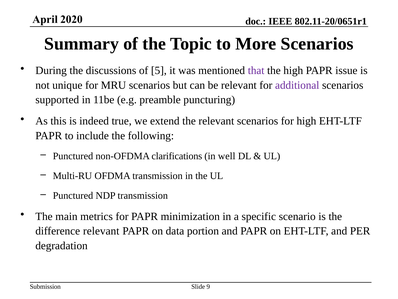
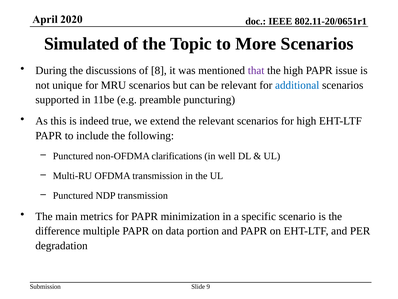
Summary: Summary -> Simulated
5: 5 -> 8
additional colour: purple -> blue
difference relevant: relevant -> multiple
